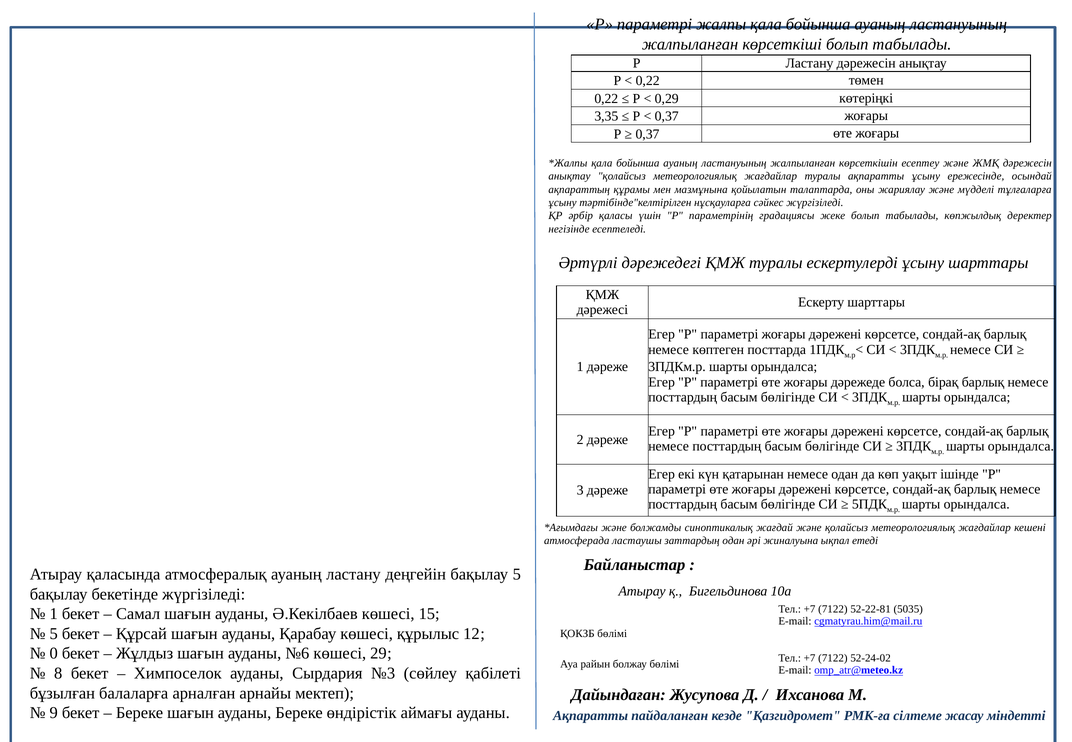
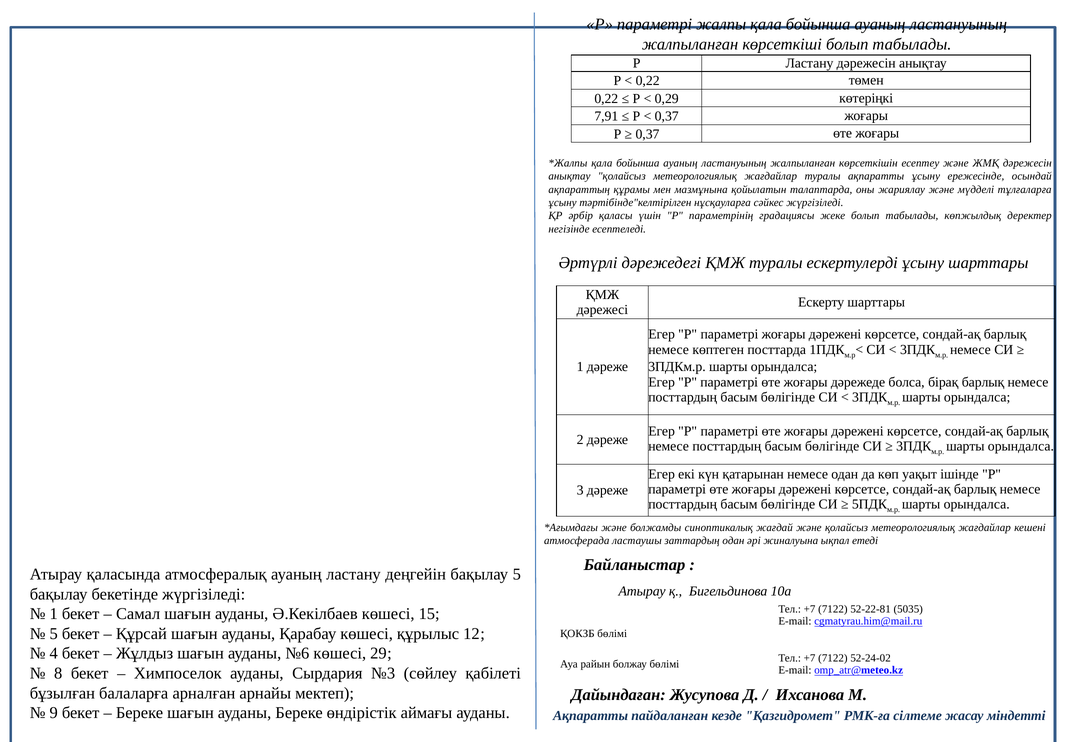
3,35: 3,35 -> 7,91
0: 0 -> 4
